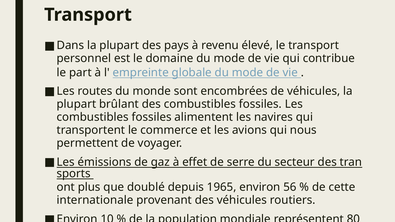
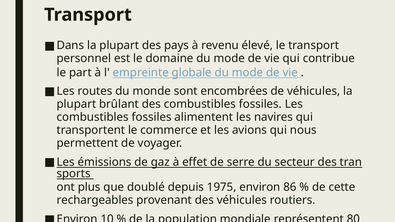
1965: 1965 -> 1975
56: 56 -> 86
internationale: internationale -> rechargeables
